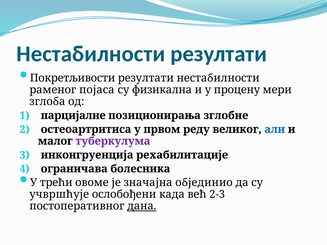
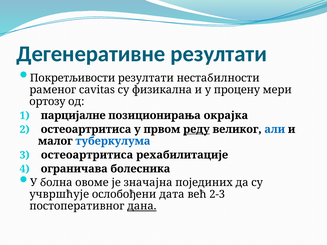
Нестабилности at (91, 54): Нестабилности -> Дегенеративне
појаса: појаса -> cavitas
зглоба: зглоба -> ортозу
зглобне: зглобне -> окрајка
реду underline: none -> present
туберкулума colour: purple -> blue
инконгруенција at (87, 155): инконгруенција -> остеоартритиса
трећи: трећи -> болна
објединио: објединио -> појединих
када: када -> дата
